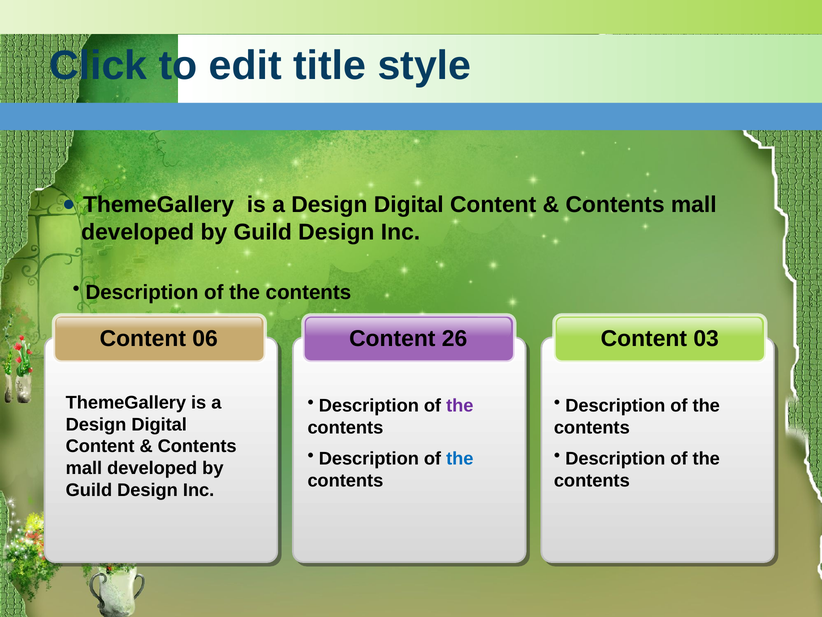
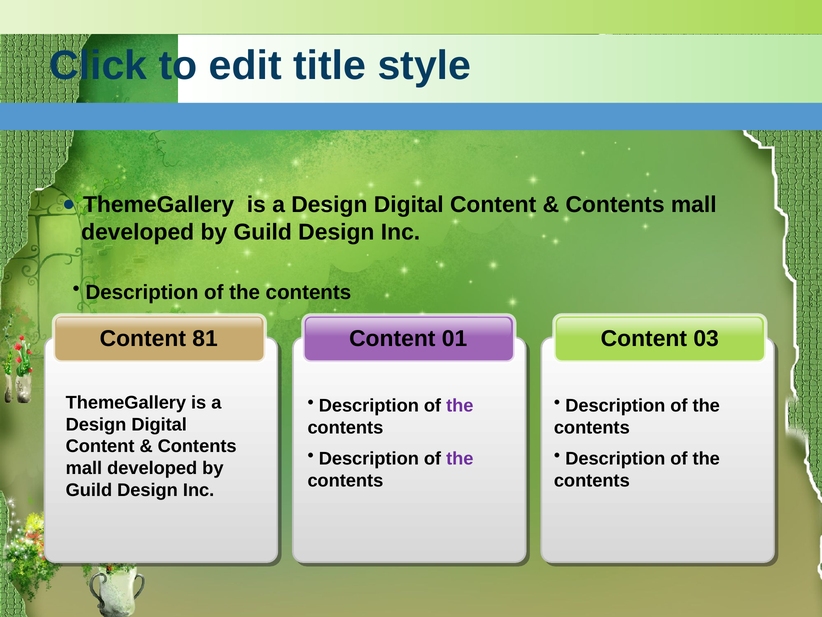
06: 06 -> 81
26: 26 -> 01
the at (460, 458) colour: blue -> purple
